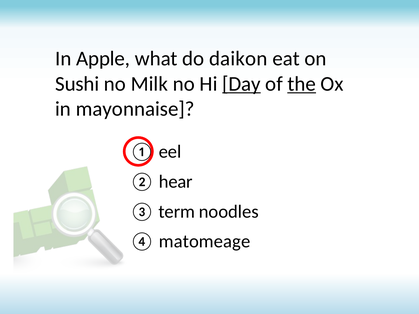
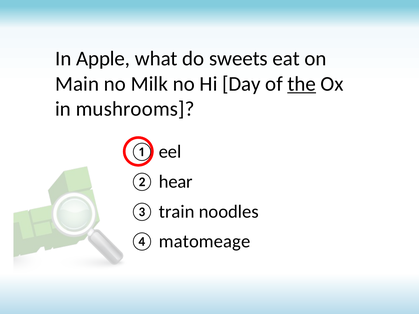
daikon: daikon -> sweets
Sushi: Sushi -> Main
Day underline: present -> none
mayonnaise: mayonnaise -> mushrooms
term: term -> train
